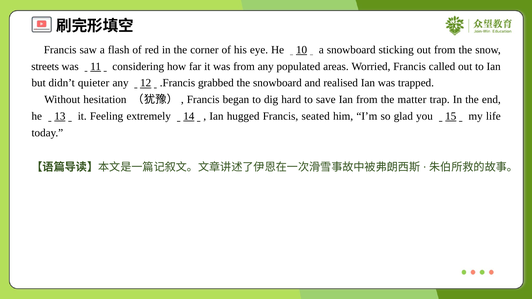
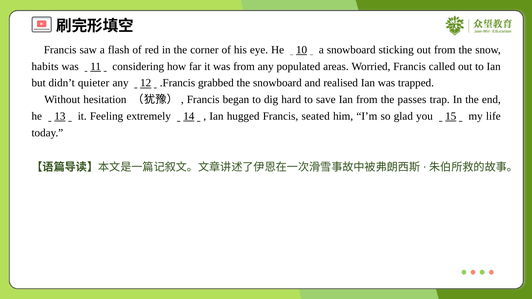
streets: streets -> habits
matter: matter -> passes
